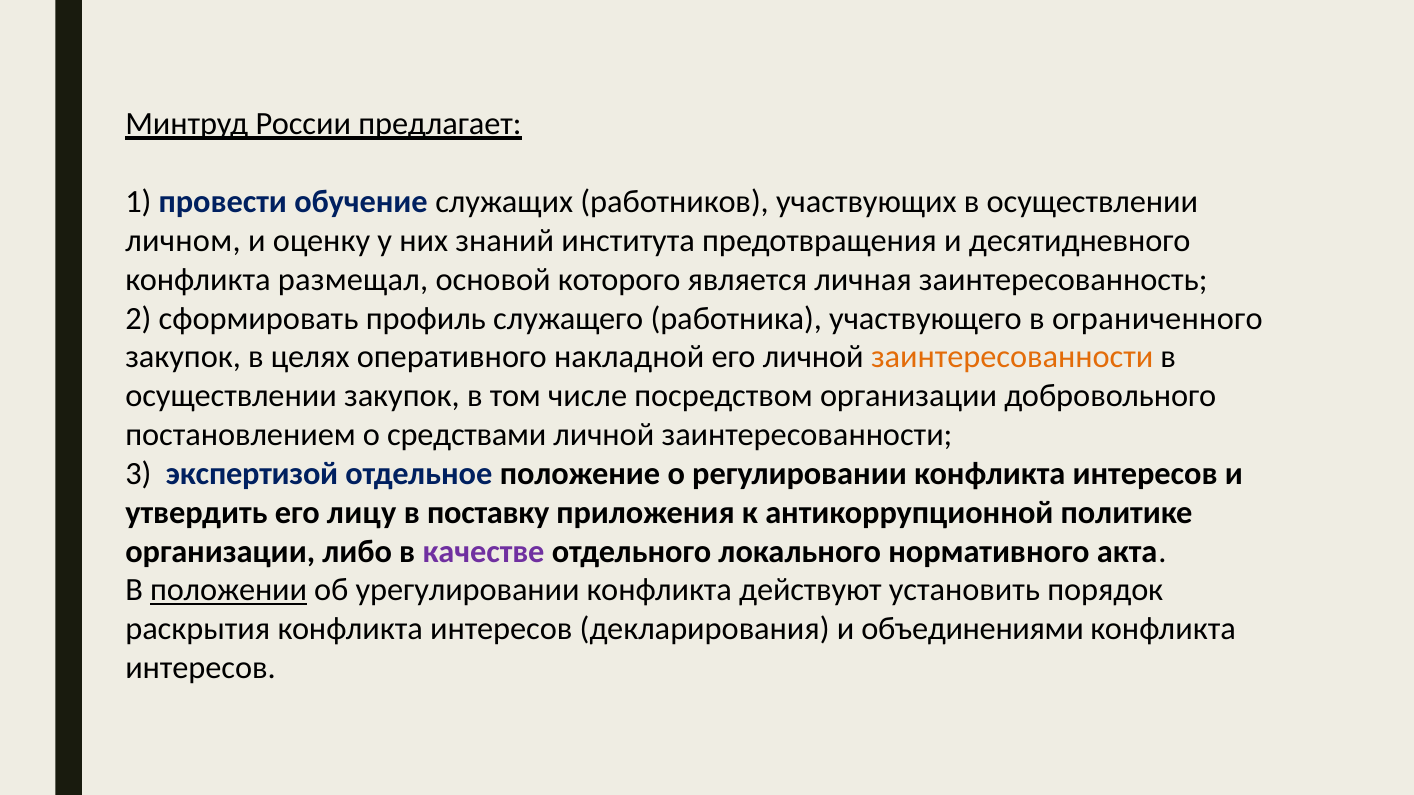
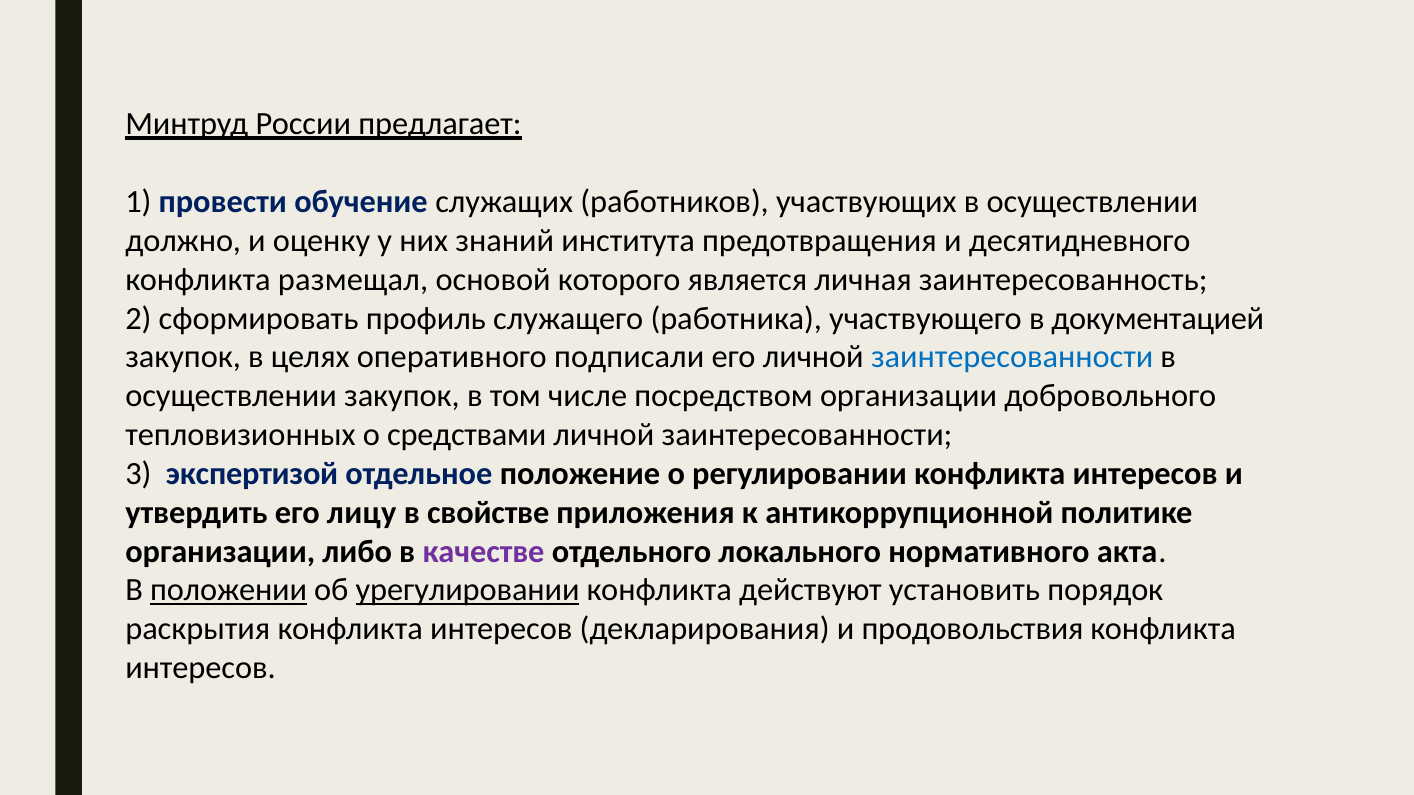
личном: личном -> должно
ограниченного: ограниченного -> документацией
накладной: накладной -> подписали
заинтересованности at (1012, 357) colour: orange -> blue
постановлением: постановлением -> тепловизионных
поставку: поставку -> свойстве
урегулировании underline: none -> present
объединениями: объединениями -> продовольствия
